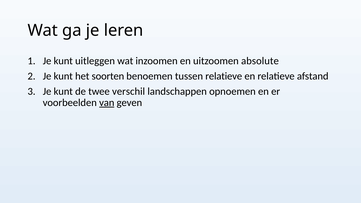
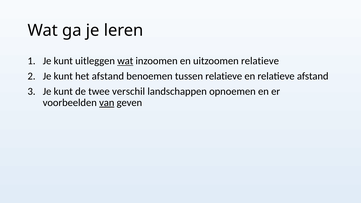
wat at (125, 61) underline: none -> present
uitzoomen absolute: absolute -> relatieve
het soorten: soorten -> afstand
